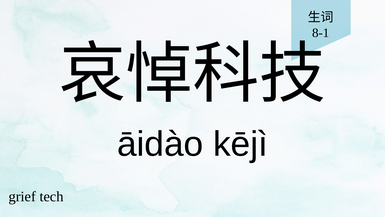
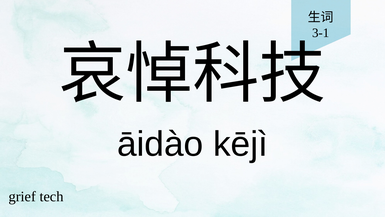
8-1: 8-1 -> 3-1
